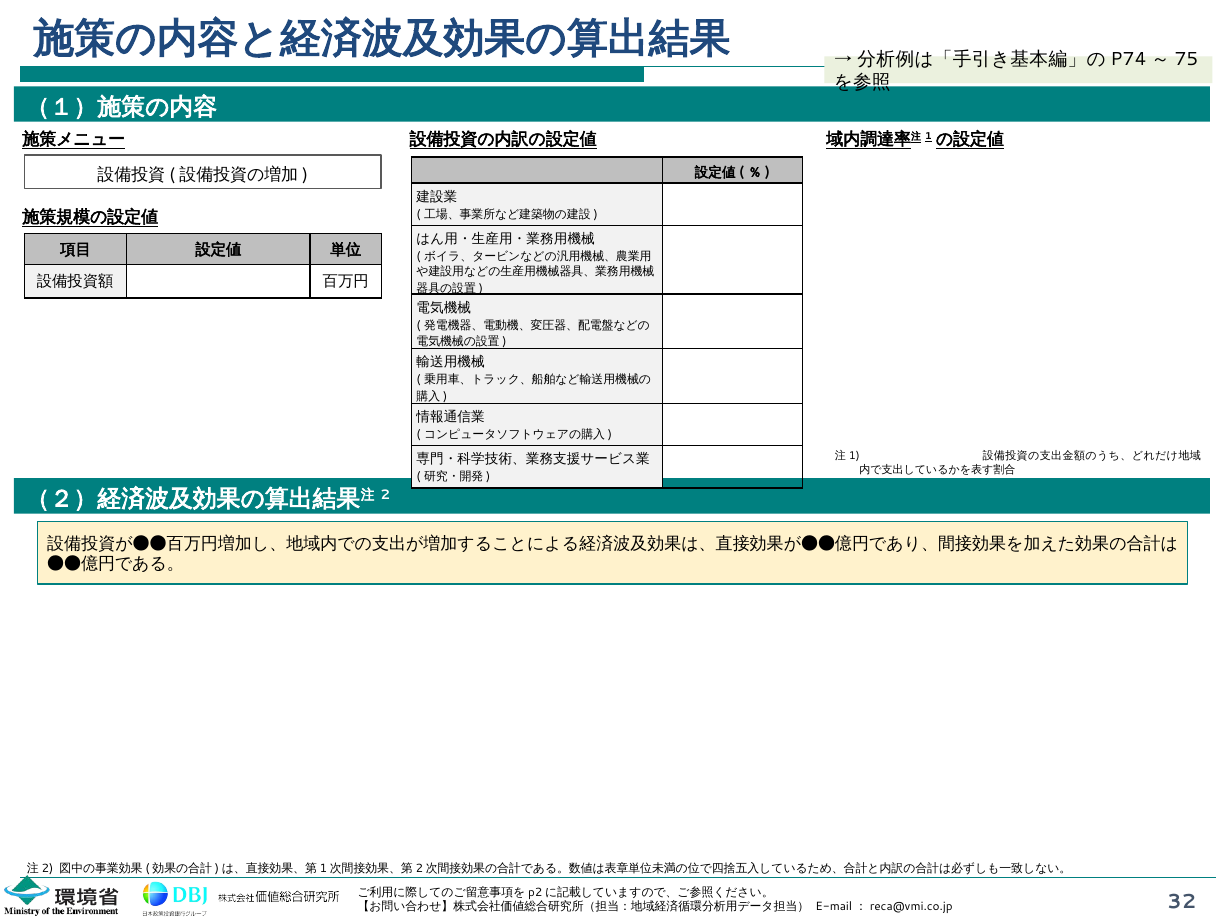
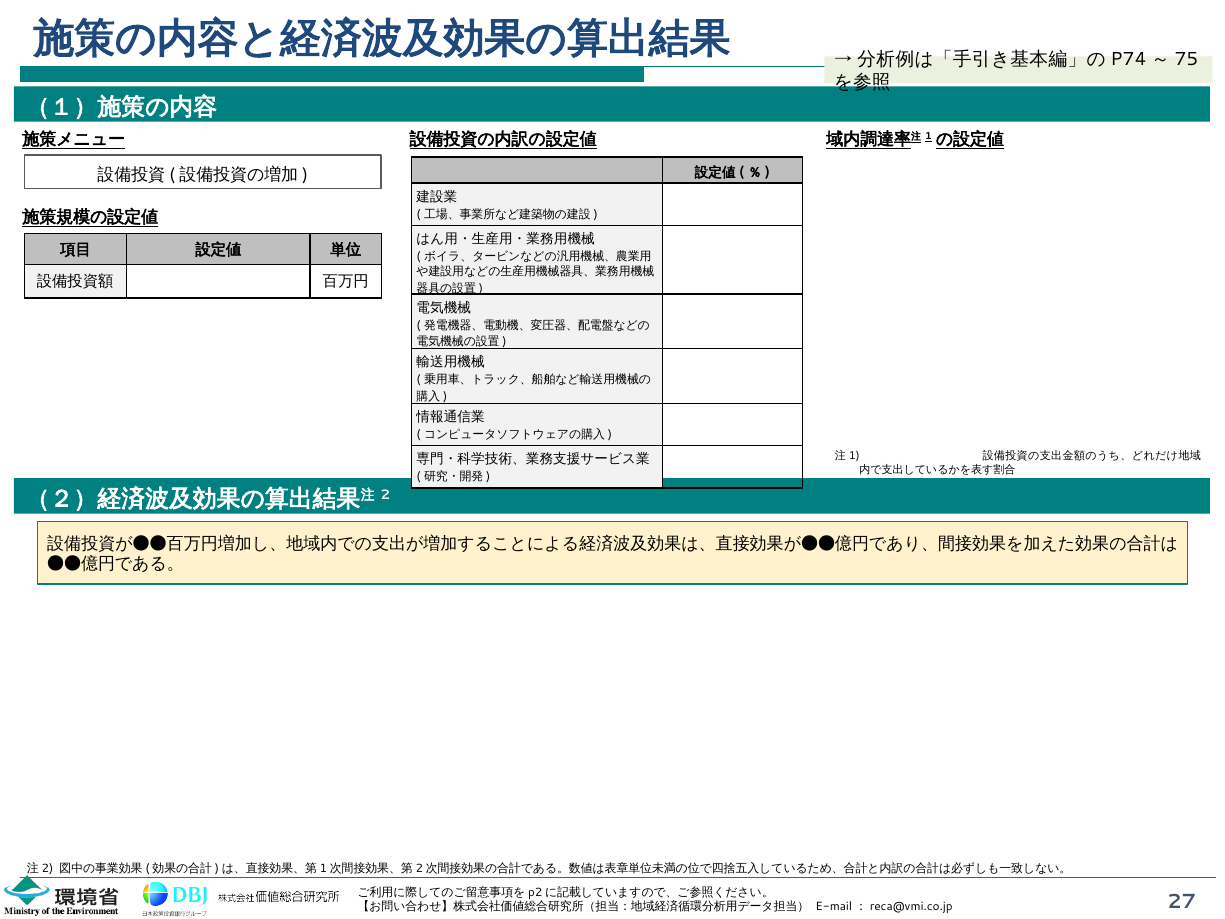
32: 32 -> 27
